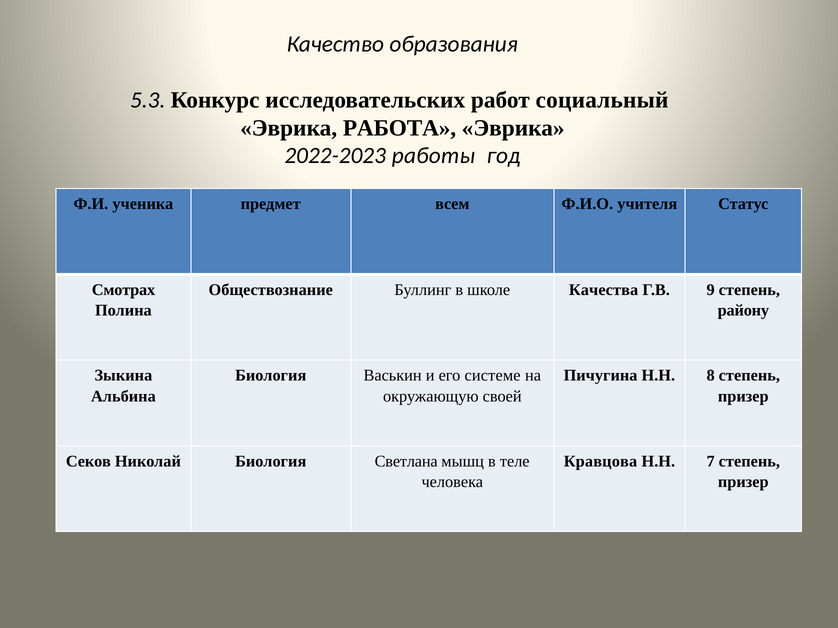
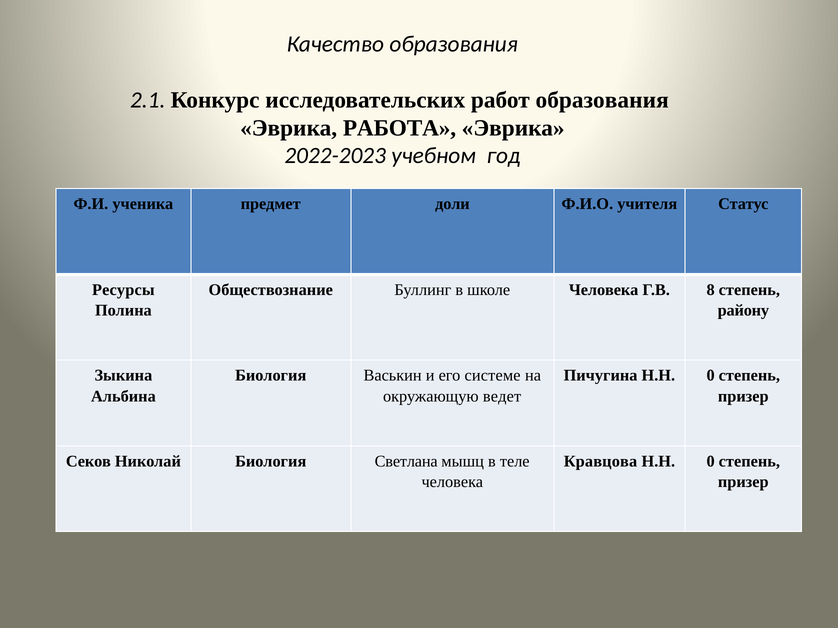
5.3: 5.3 -> 2.1
работ социальный: социальный -> образования
работы: работы -> учебном
всем: всем -> доли
Смотрах: Смотрах -> Ресурсы
школе Качества: Качества -> Человека
9: 9 -> 8
Пичугина Н.Н 8: 8 -> 0
своей: своей -> ведет
7 at (711, 462): 7 -> 0
